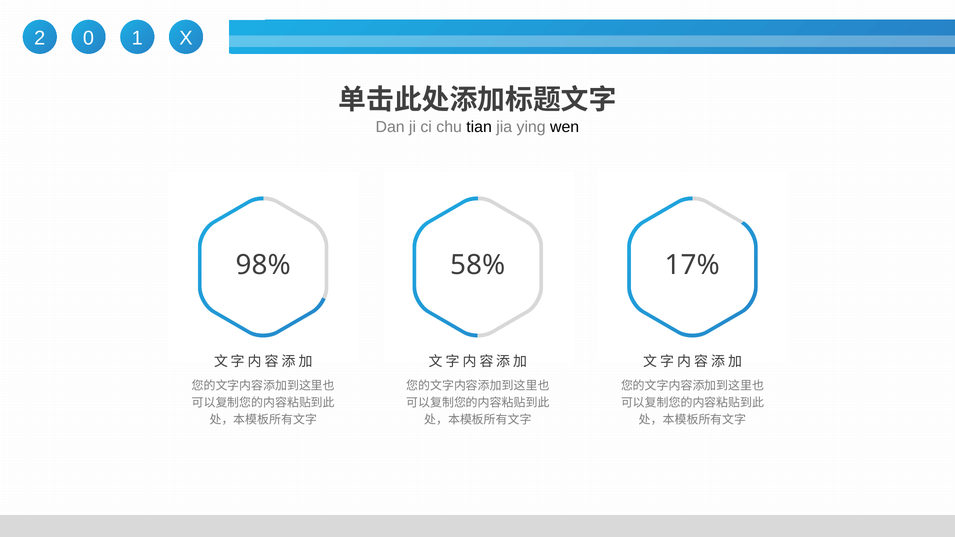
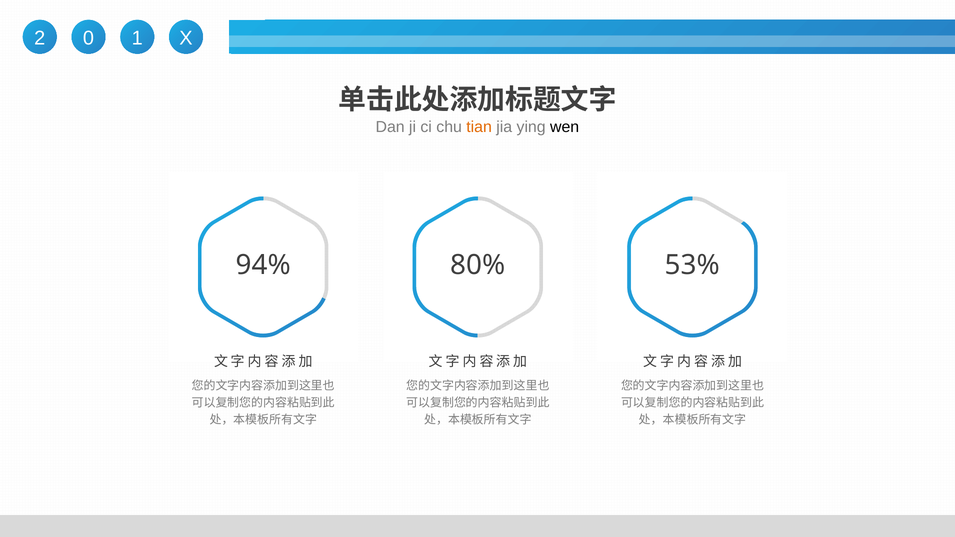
tian colour: black -> orange
98%: 98% -> 94%
58%: 58% -> 80%
17%: 17% -> 53%
